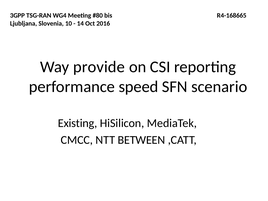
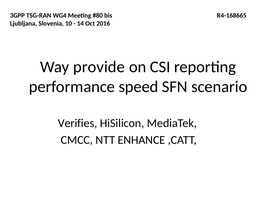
Existing: Existing -> Verifies
BETWEEN: BETWEEN -> ENHANCE
